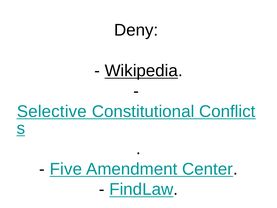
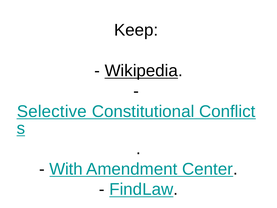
Deny: Deny -> Keep
Five: Five -> With
